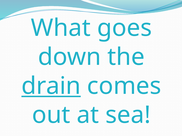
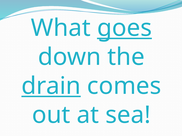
goes underline: none -> present
